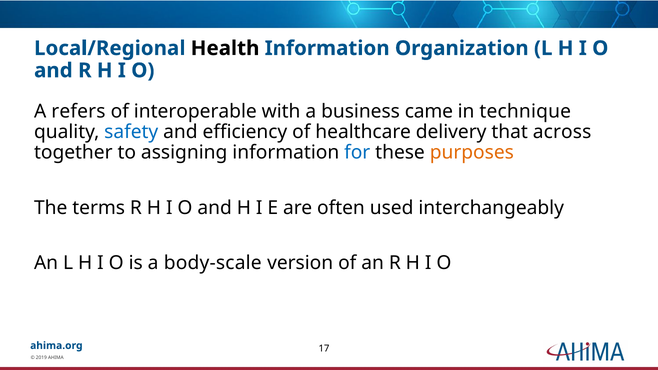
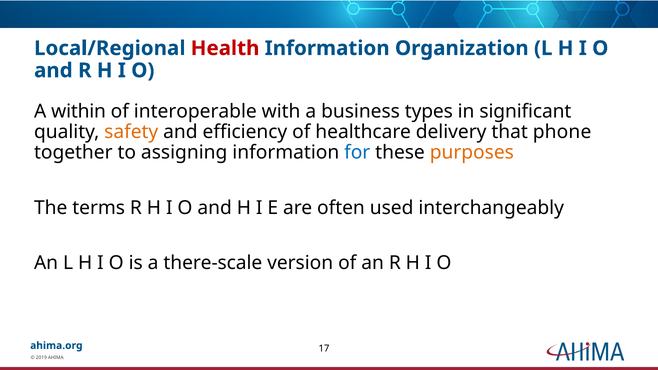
Health colour: black -> red
refers: refers -> within
came: came -> types
technique: technique -> significant
safety colour: blue -> orange
across: across -> phone
body-scale: body-scale -> there-scale
